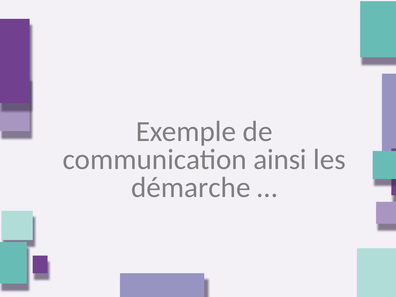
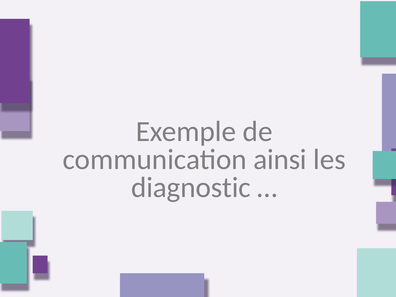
démarche: démarche -> diagnostic
